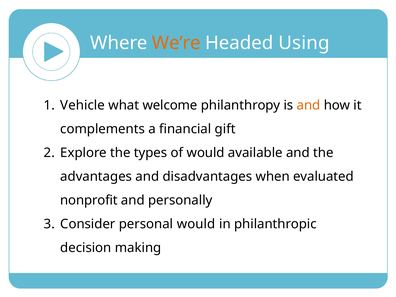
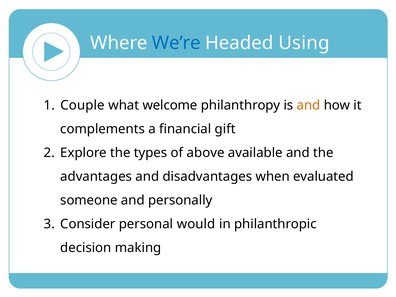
We’re colour: orange -> blue
Vehicle: Vehicle -> Couple
of would: would -> above
nonprofit: nonprofit -> someone
